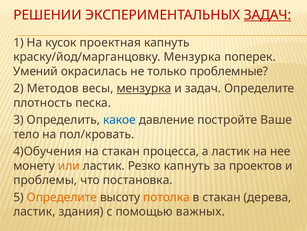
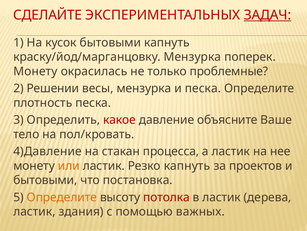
РЕШЕНИИ: РЕШЕНИИ -> СДЕЛАЙТЕ
кусок проектная: проектная -> бытовыми
Умений at (36, 71): Умений -> Монету
Методов: Методов -> Решении
мензурка at (144, 88) underline: present -> none
и задач: задач -> песка
какое colour: blue -> red
постройте: постройте -> объясните
4)Обучения: 4)Обучения -> 4)Давление
проблемы at (45, 180): проблемы -> бытовыми
потолка colour: orange -> red
в стакан: стакан -> ластик
